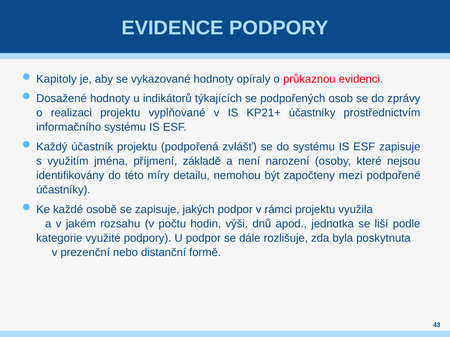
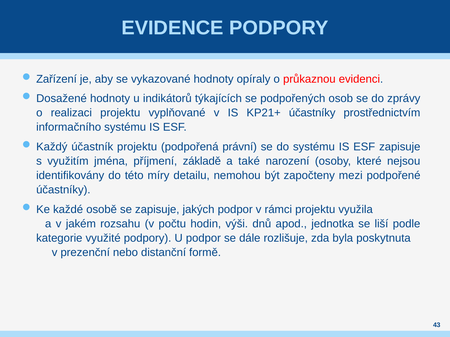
Kapitoly: Kapitoly -> Zařízení
zvlášť: zvlášť -> právní
není: není -> také
